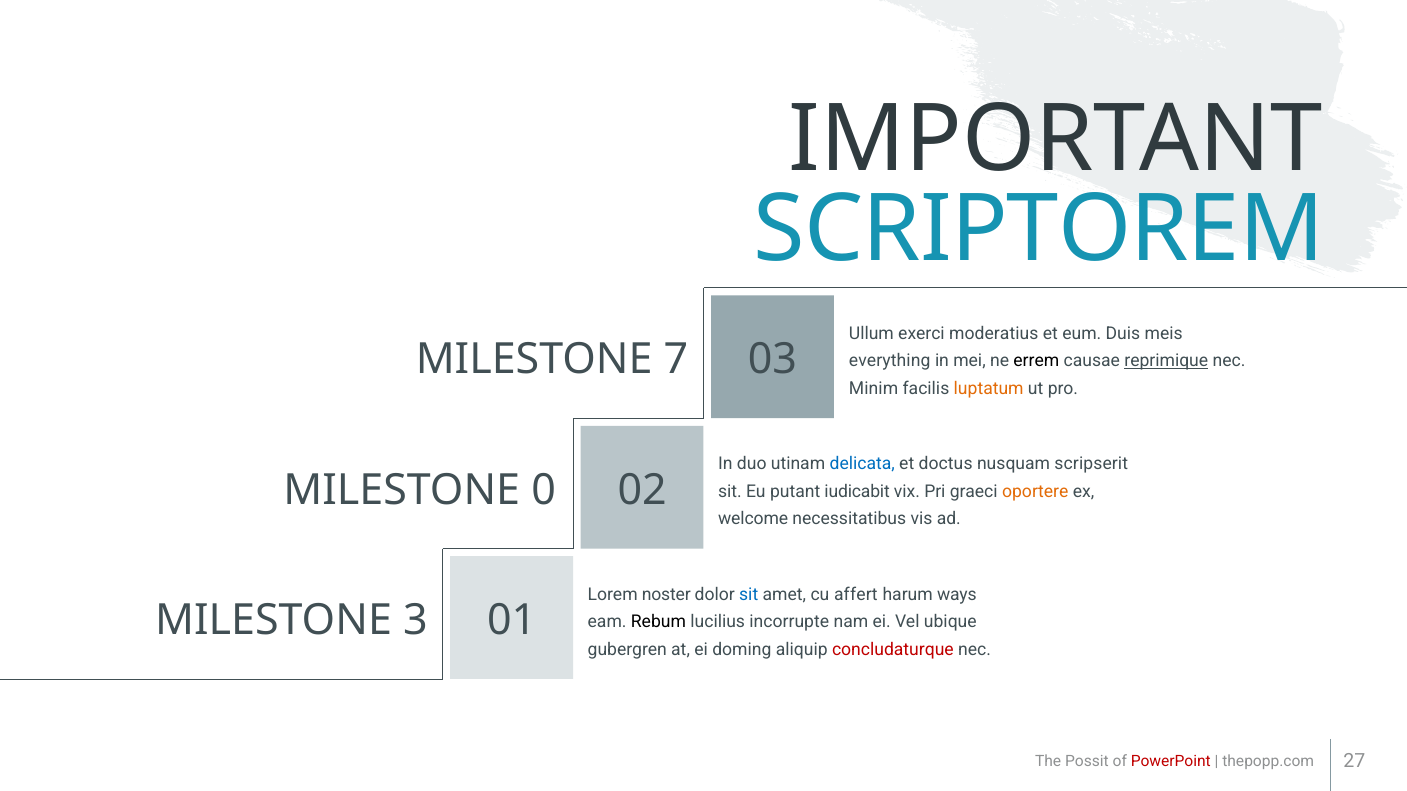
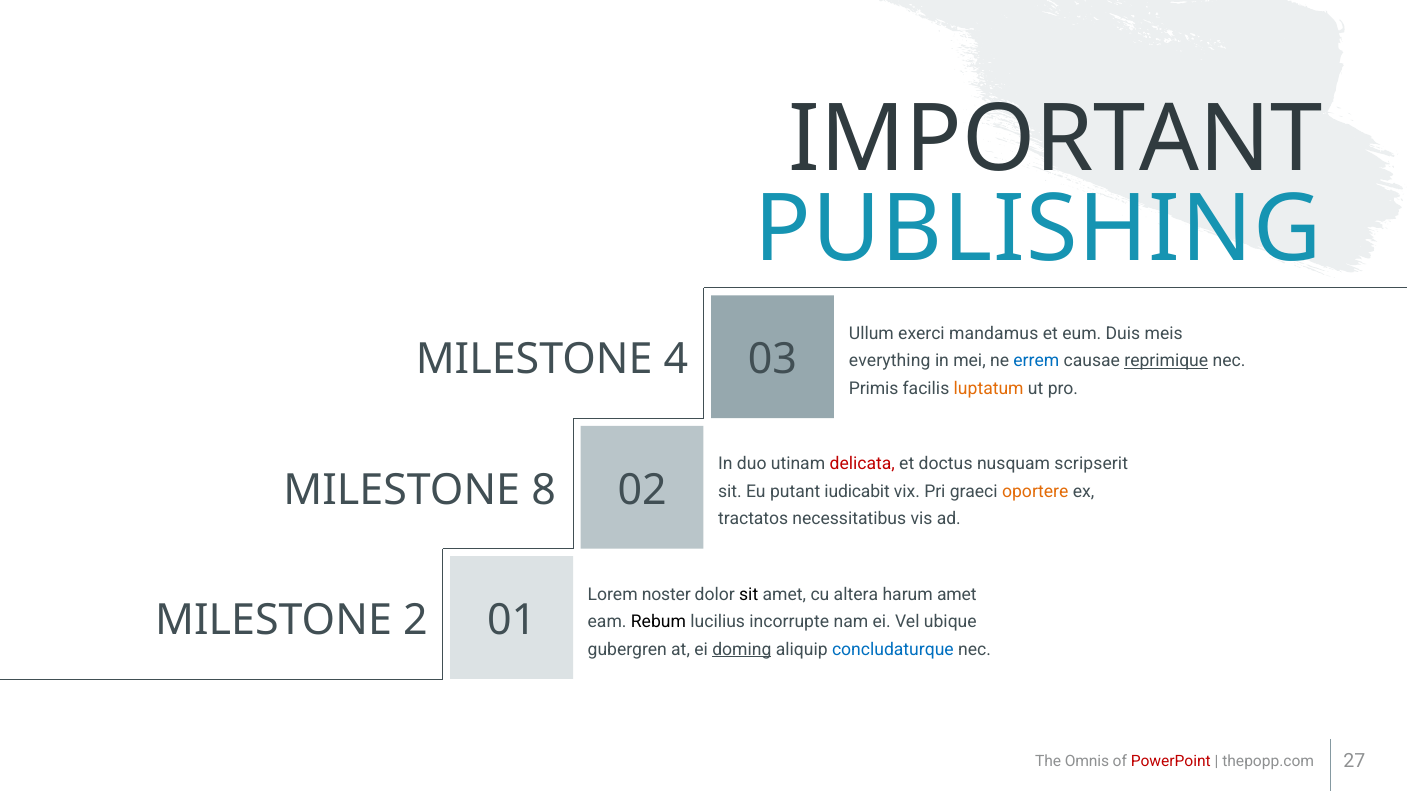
SCRIPTOREM: SCRIPTOREM -> PUBLISHING
moderatius: moderatius -> mandamus
7: 7 -> 4
errem colour: black -> blue
Minim: Minim -> Primis
delicata colour: blue -> red
0: 0 -> 8
welcome: welcome -> tractatos
sit at (749, 595) colour: blue -> black
affert: affert -> altera
harum ways: ways -> amet
3: 3 -> 2
doming underline: none -> present
concludaturque colour: red -> blue
Possit: Possit -> Omnis
